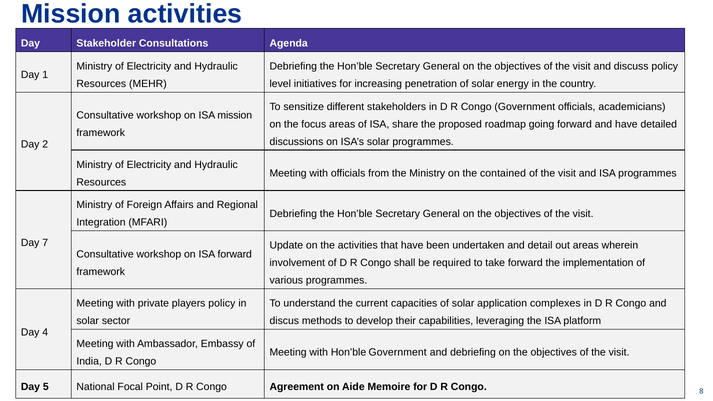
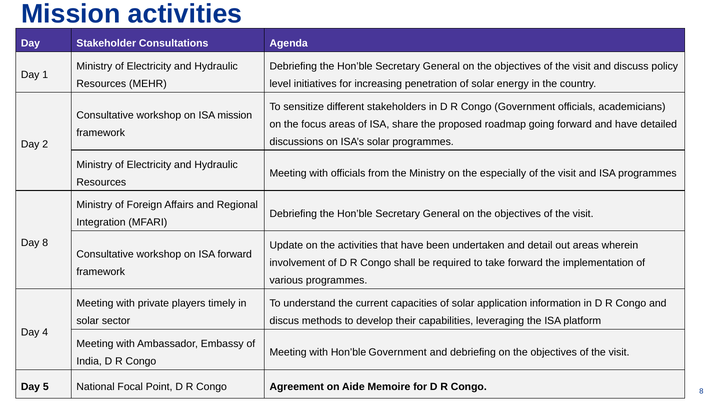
contained: contained -> especially
Day 7: 7 -> 8
players policy: policy -> timely
complexes: complexes -> information
